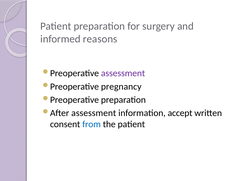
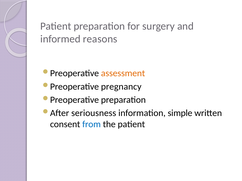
assessment at (123, 73) colour: purple -> orange
assessment at (94, 113): assessment -> seriousness
accept: accept -> simple
